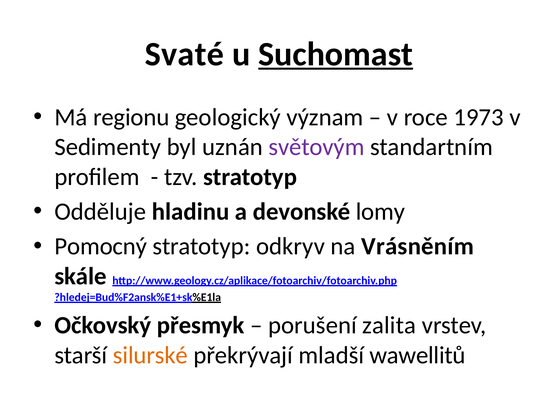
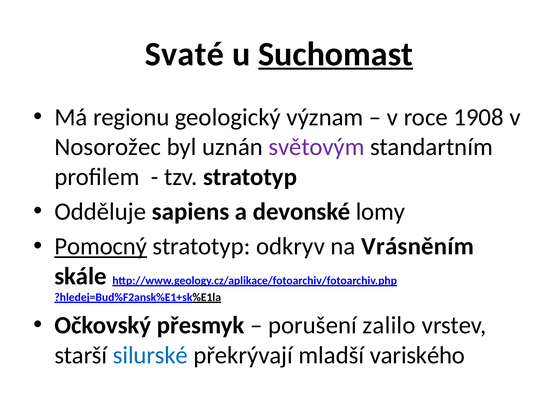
1973: 1973 -> 1908
Sedimenty: Sedimenty -> Nosorožec
hladinu: hladinu -> sapiens
Pomocný underline: none -> present
zalita: zalita -> zalilo
silurské colour: orange -> blue
wawellitů: wawellitů -> variského
